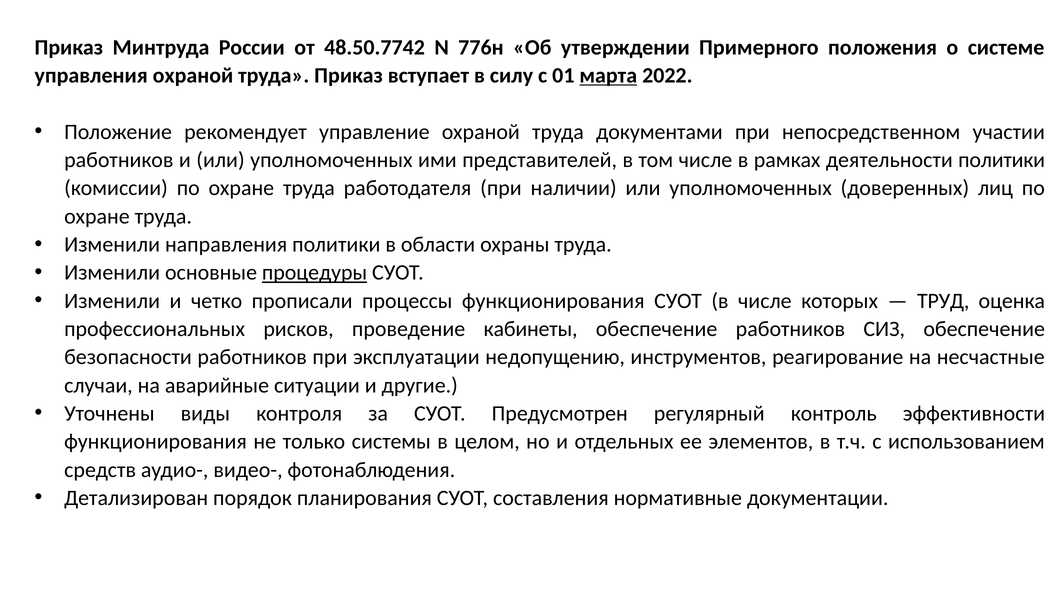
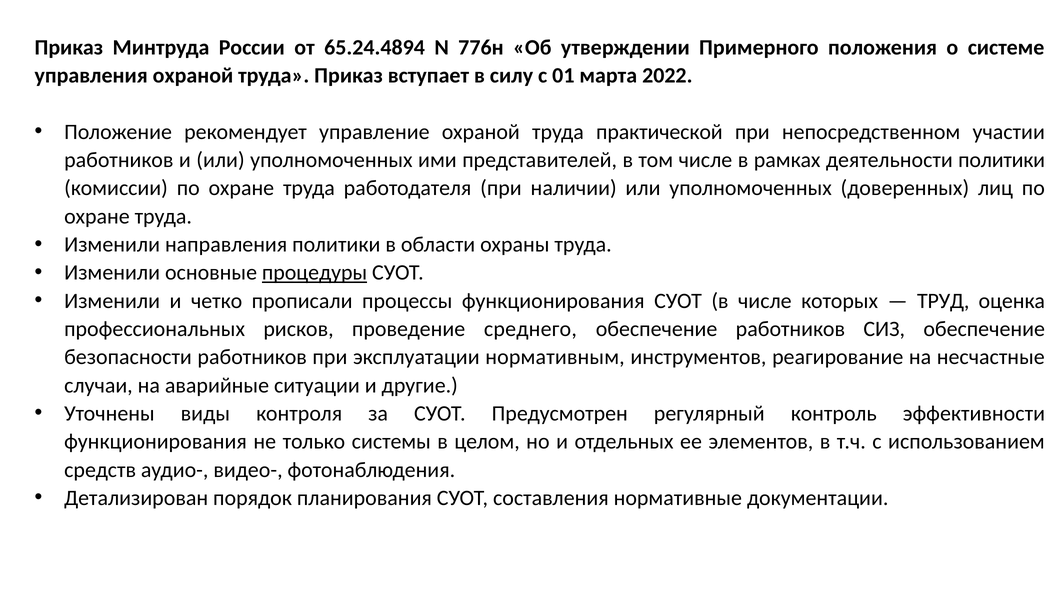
48.50.7742: 48.50.7742 -> 65.24.4894
марта underline: present -> none
документами: документами -> практической
кабинеты: кабинеты -> среднего
недопущению: недопущению -> нормативным
